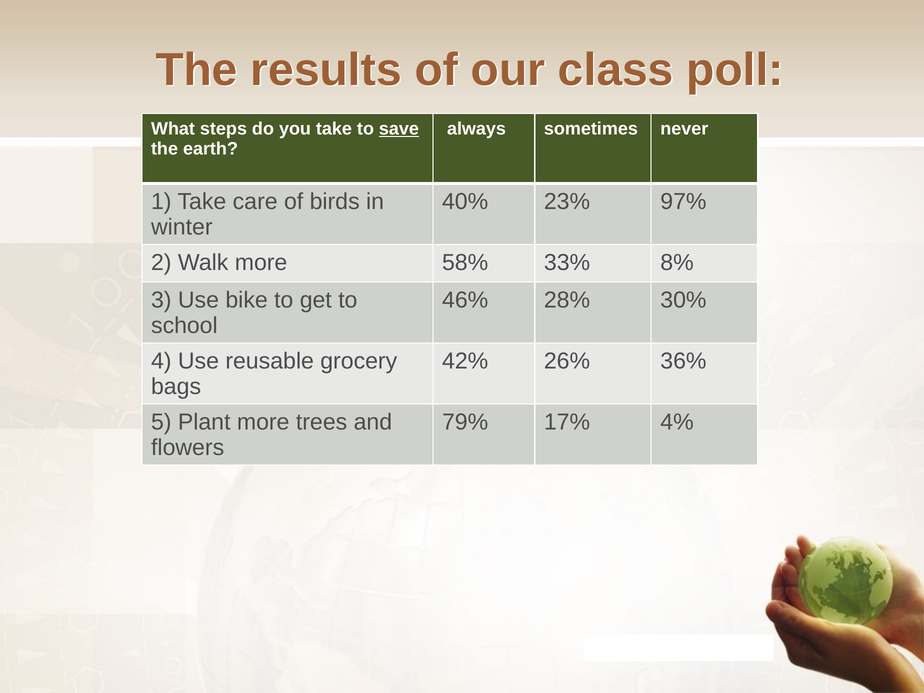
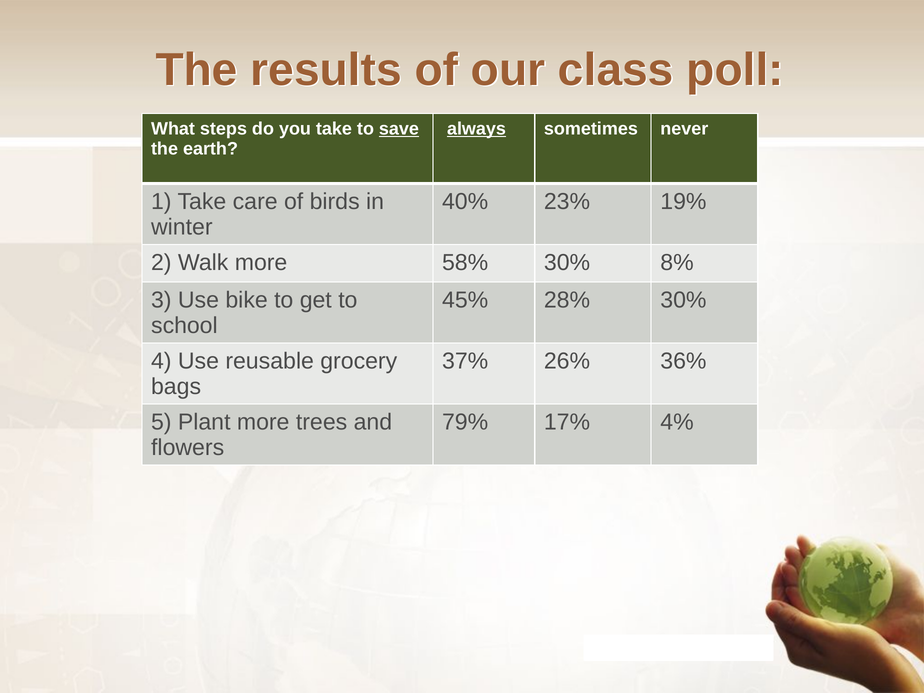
always underline: none -> present
97%: 97% -> 19%
58% 33%: 33% -> 30%
46%: 46% -> 45%
42%: 42% -> 37%
